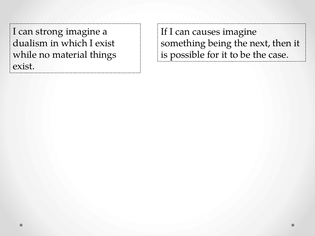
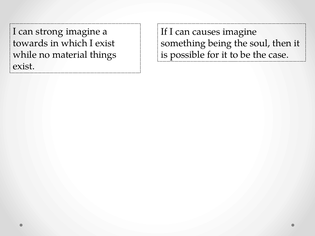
dualism: dualism -> towards
next: next -> soul
